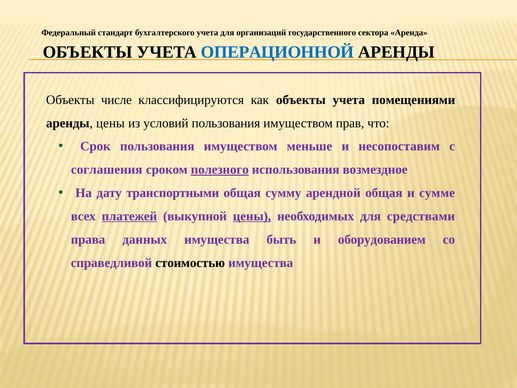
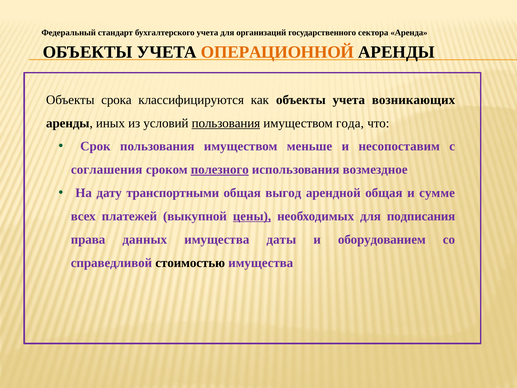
ОПЕРАЦИОННОЙ colour: blue -> orange
числе: числе -> срока
помещениями: помещениями -> возникающих
аренды цены: цены -> иных
пользования at (226, 123) underline: none -> present
прав: прав -> года
сумму: сумму -> выгод
платежей underline: present -> none
средствами: средствами -> подписания
быть: быть -> даты
